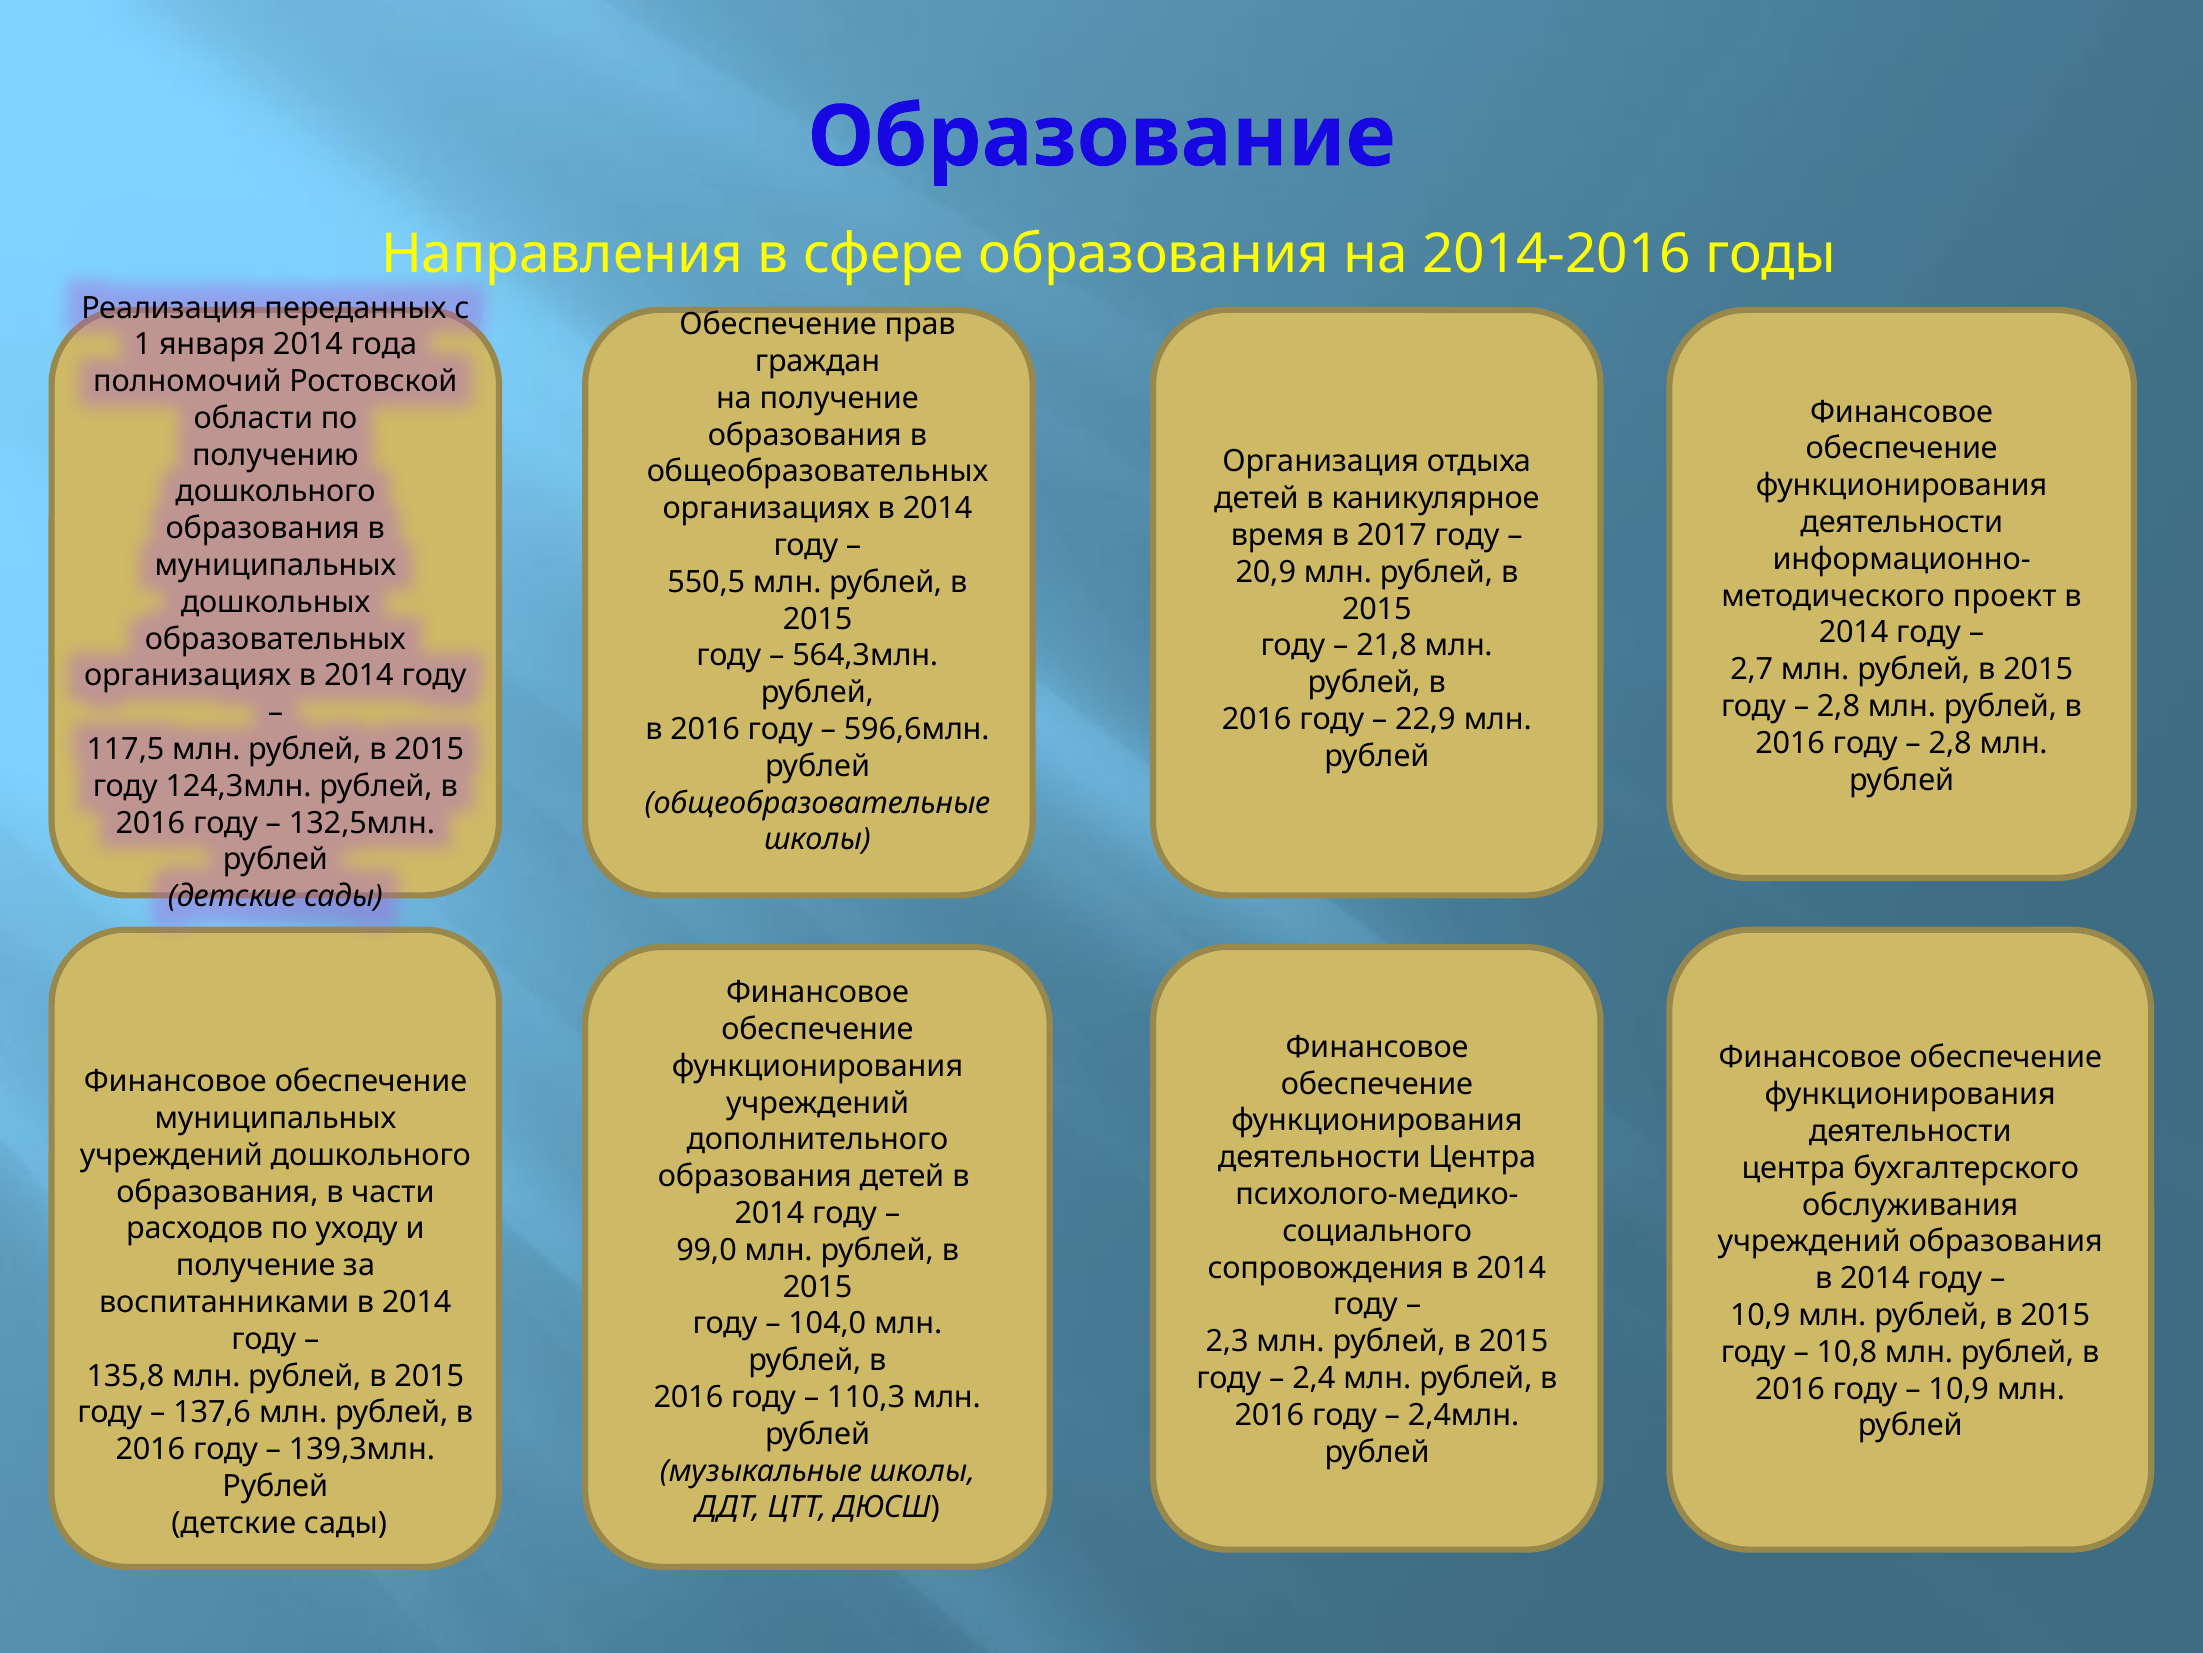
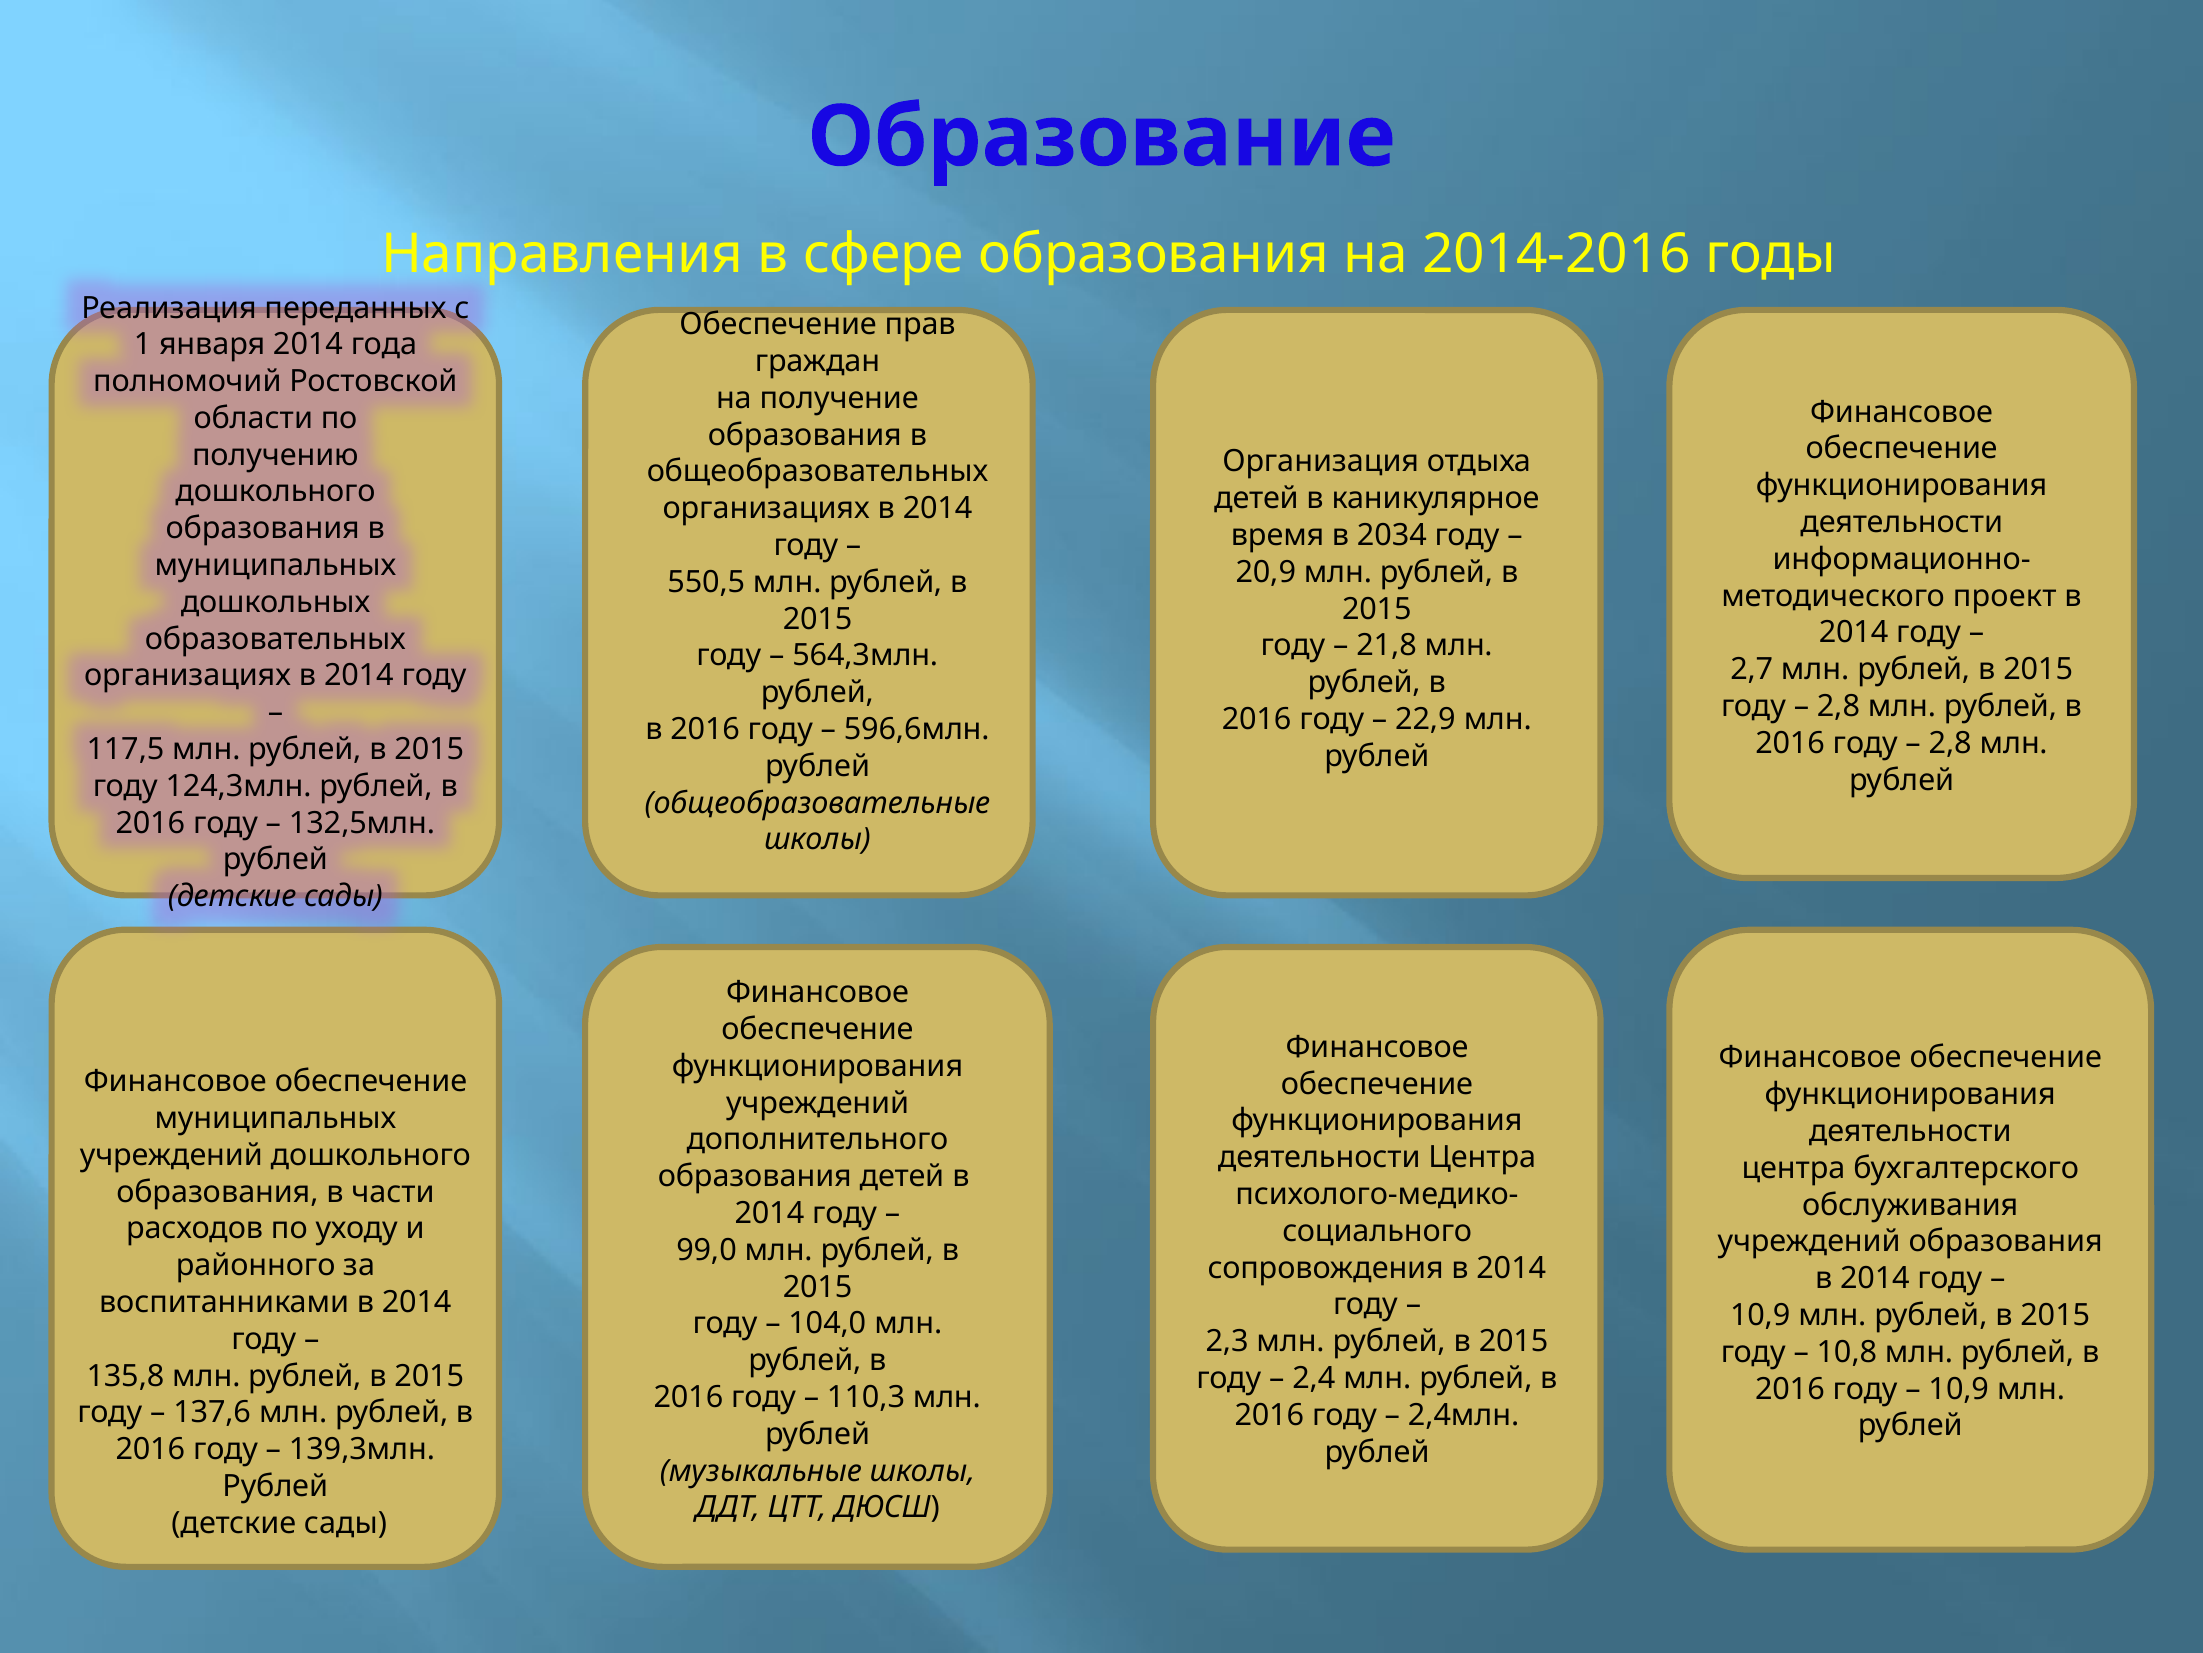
2017: 2017 -> 2034
получение at (256, 1265): получение -> районного
